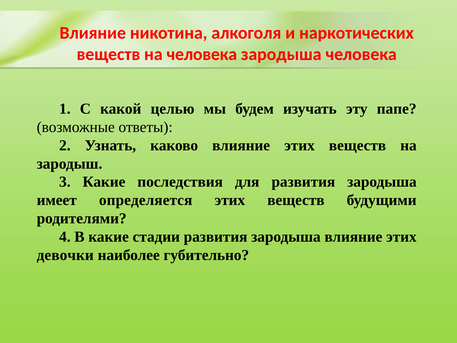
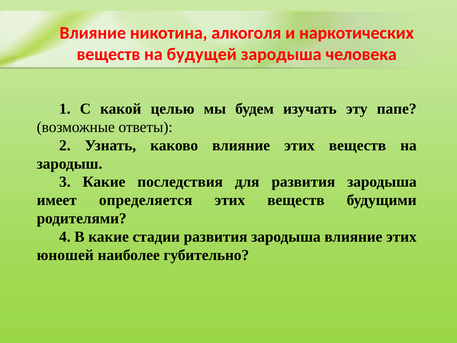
на человека: человека -> будущей
девочки: девочки -> юношей
